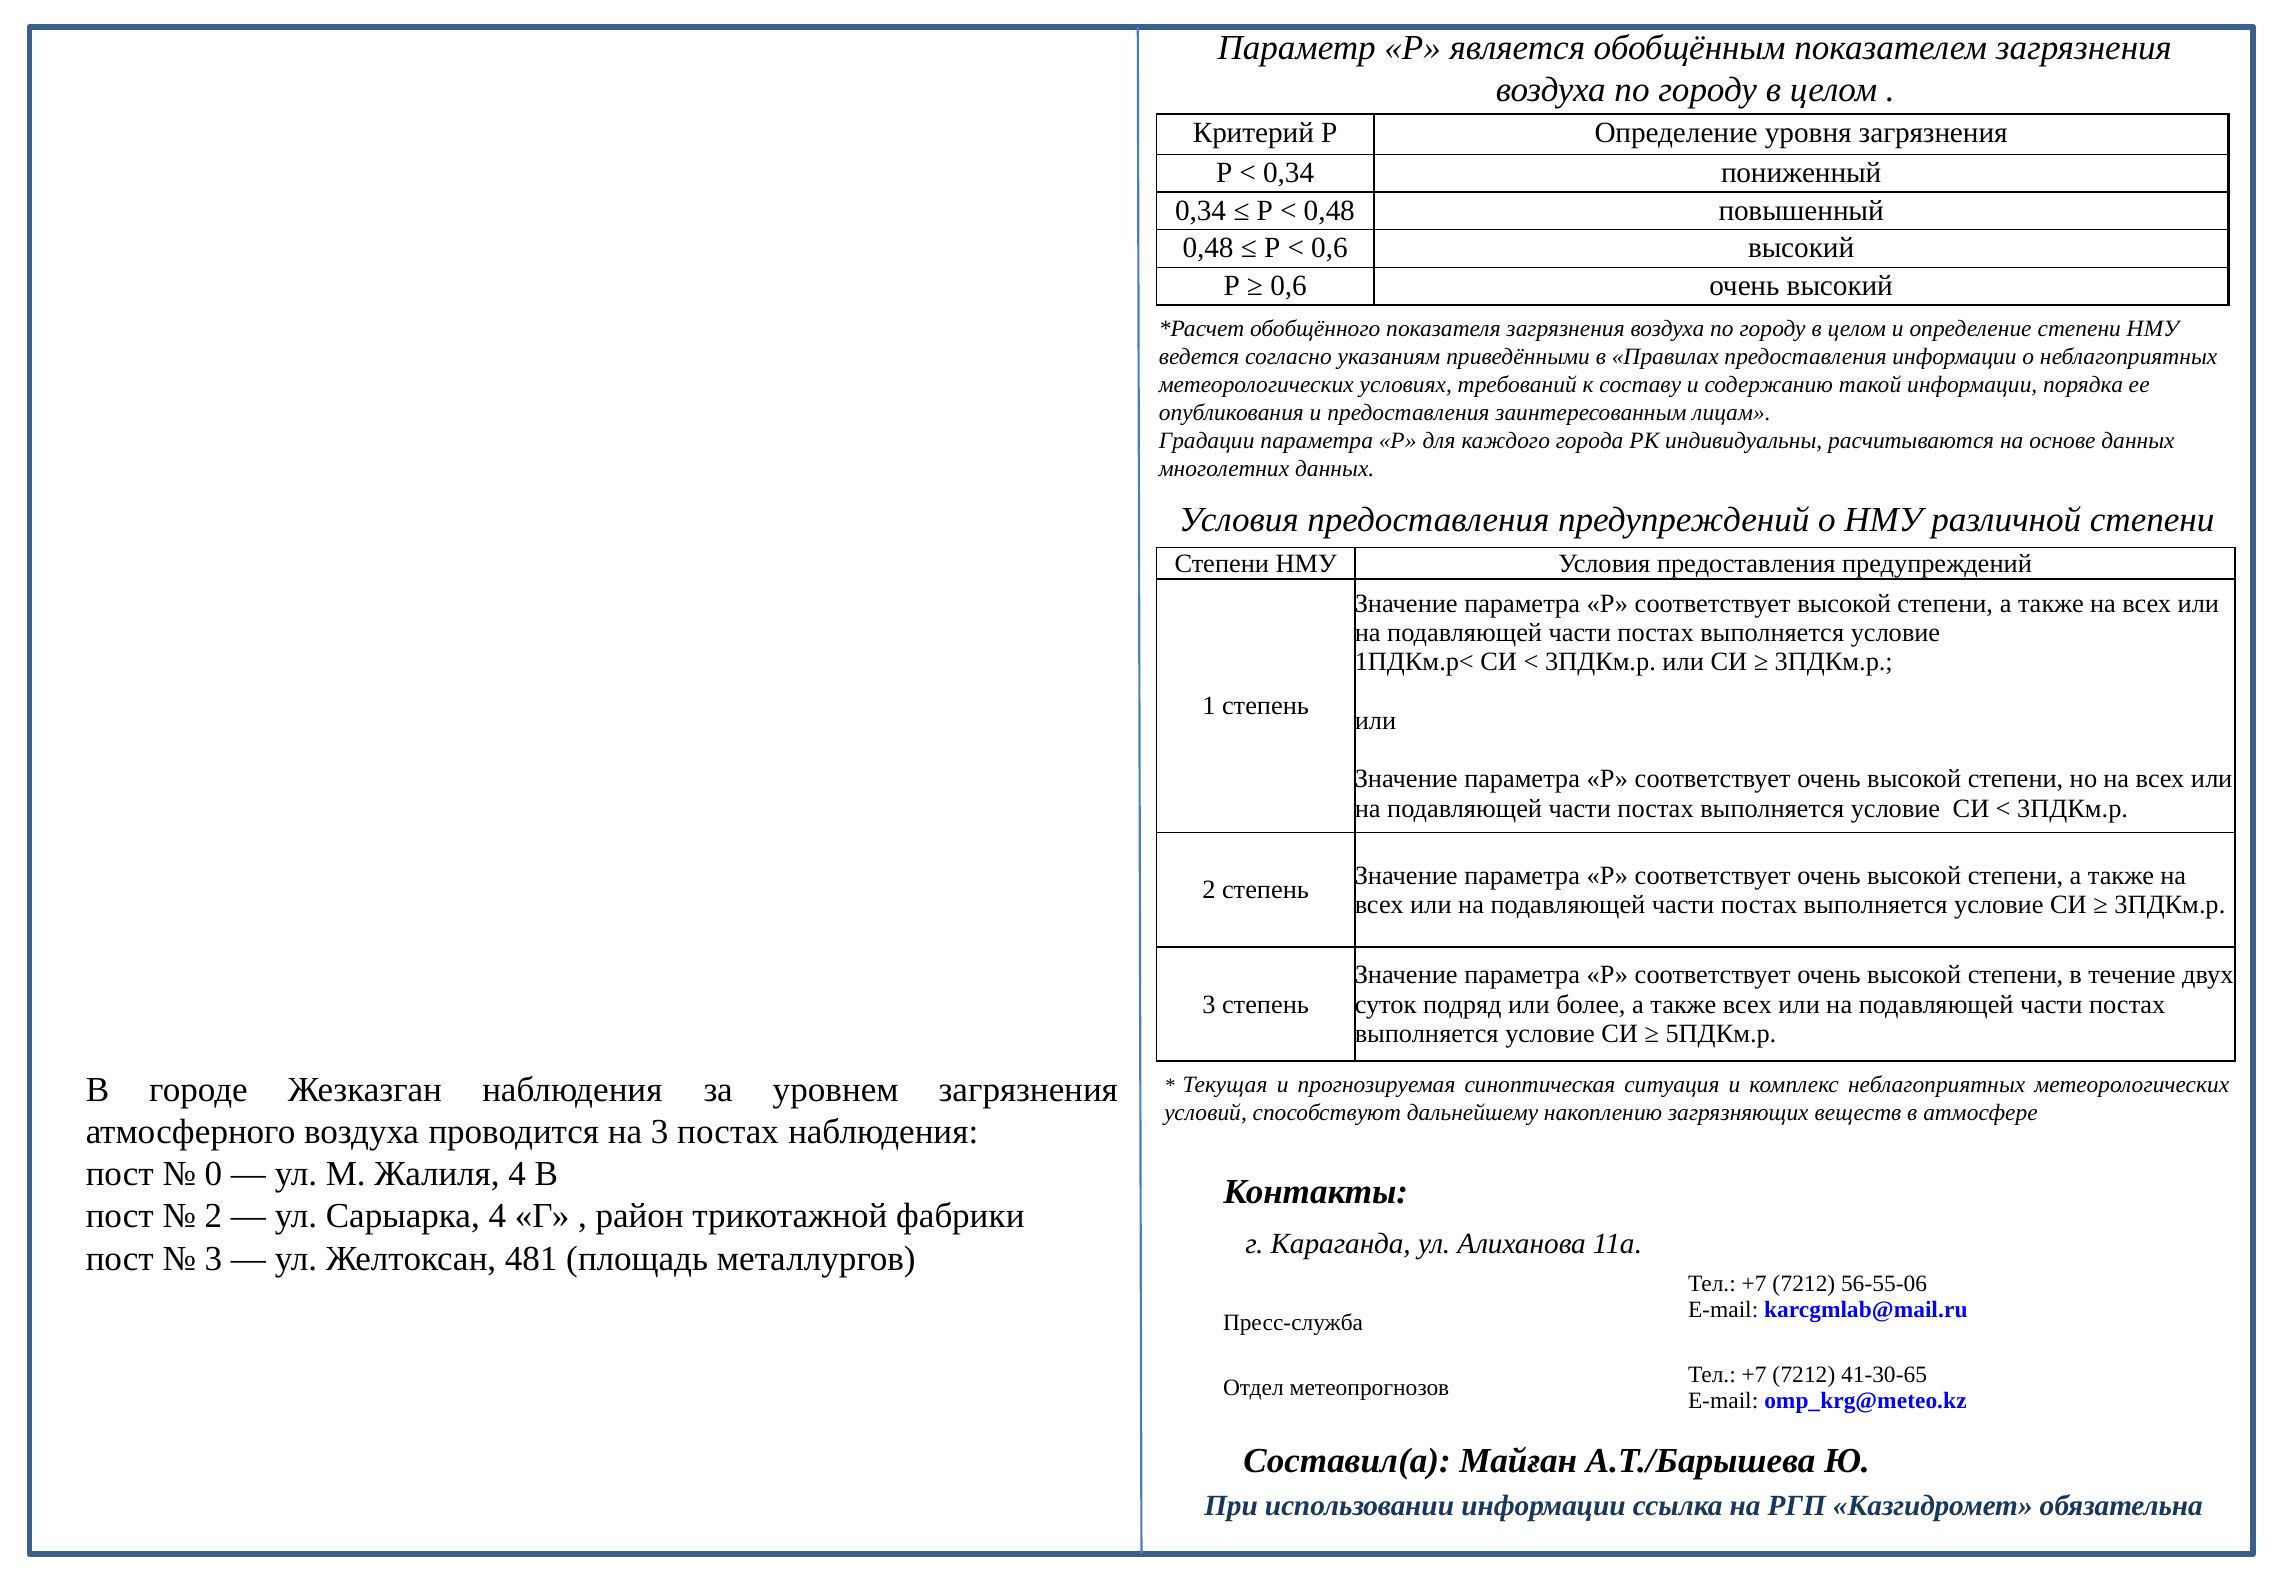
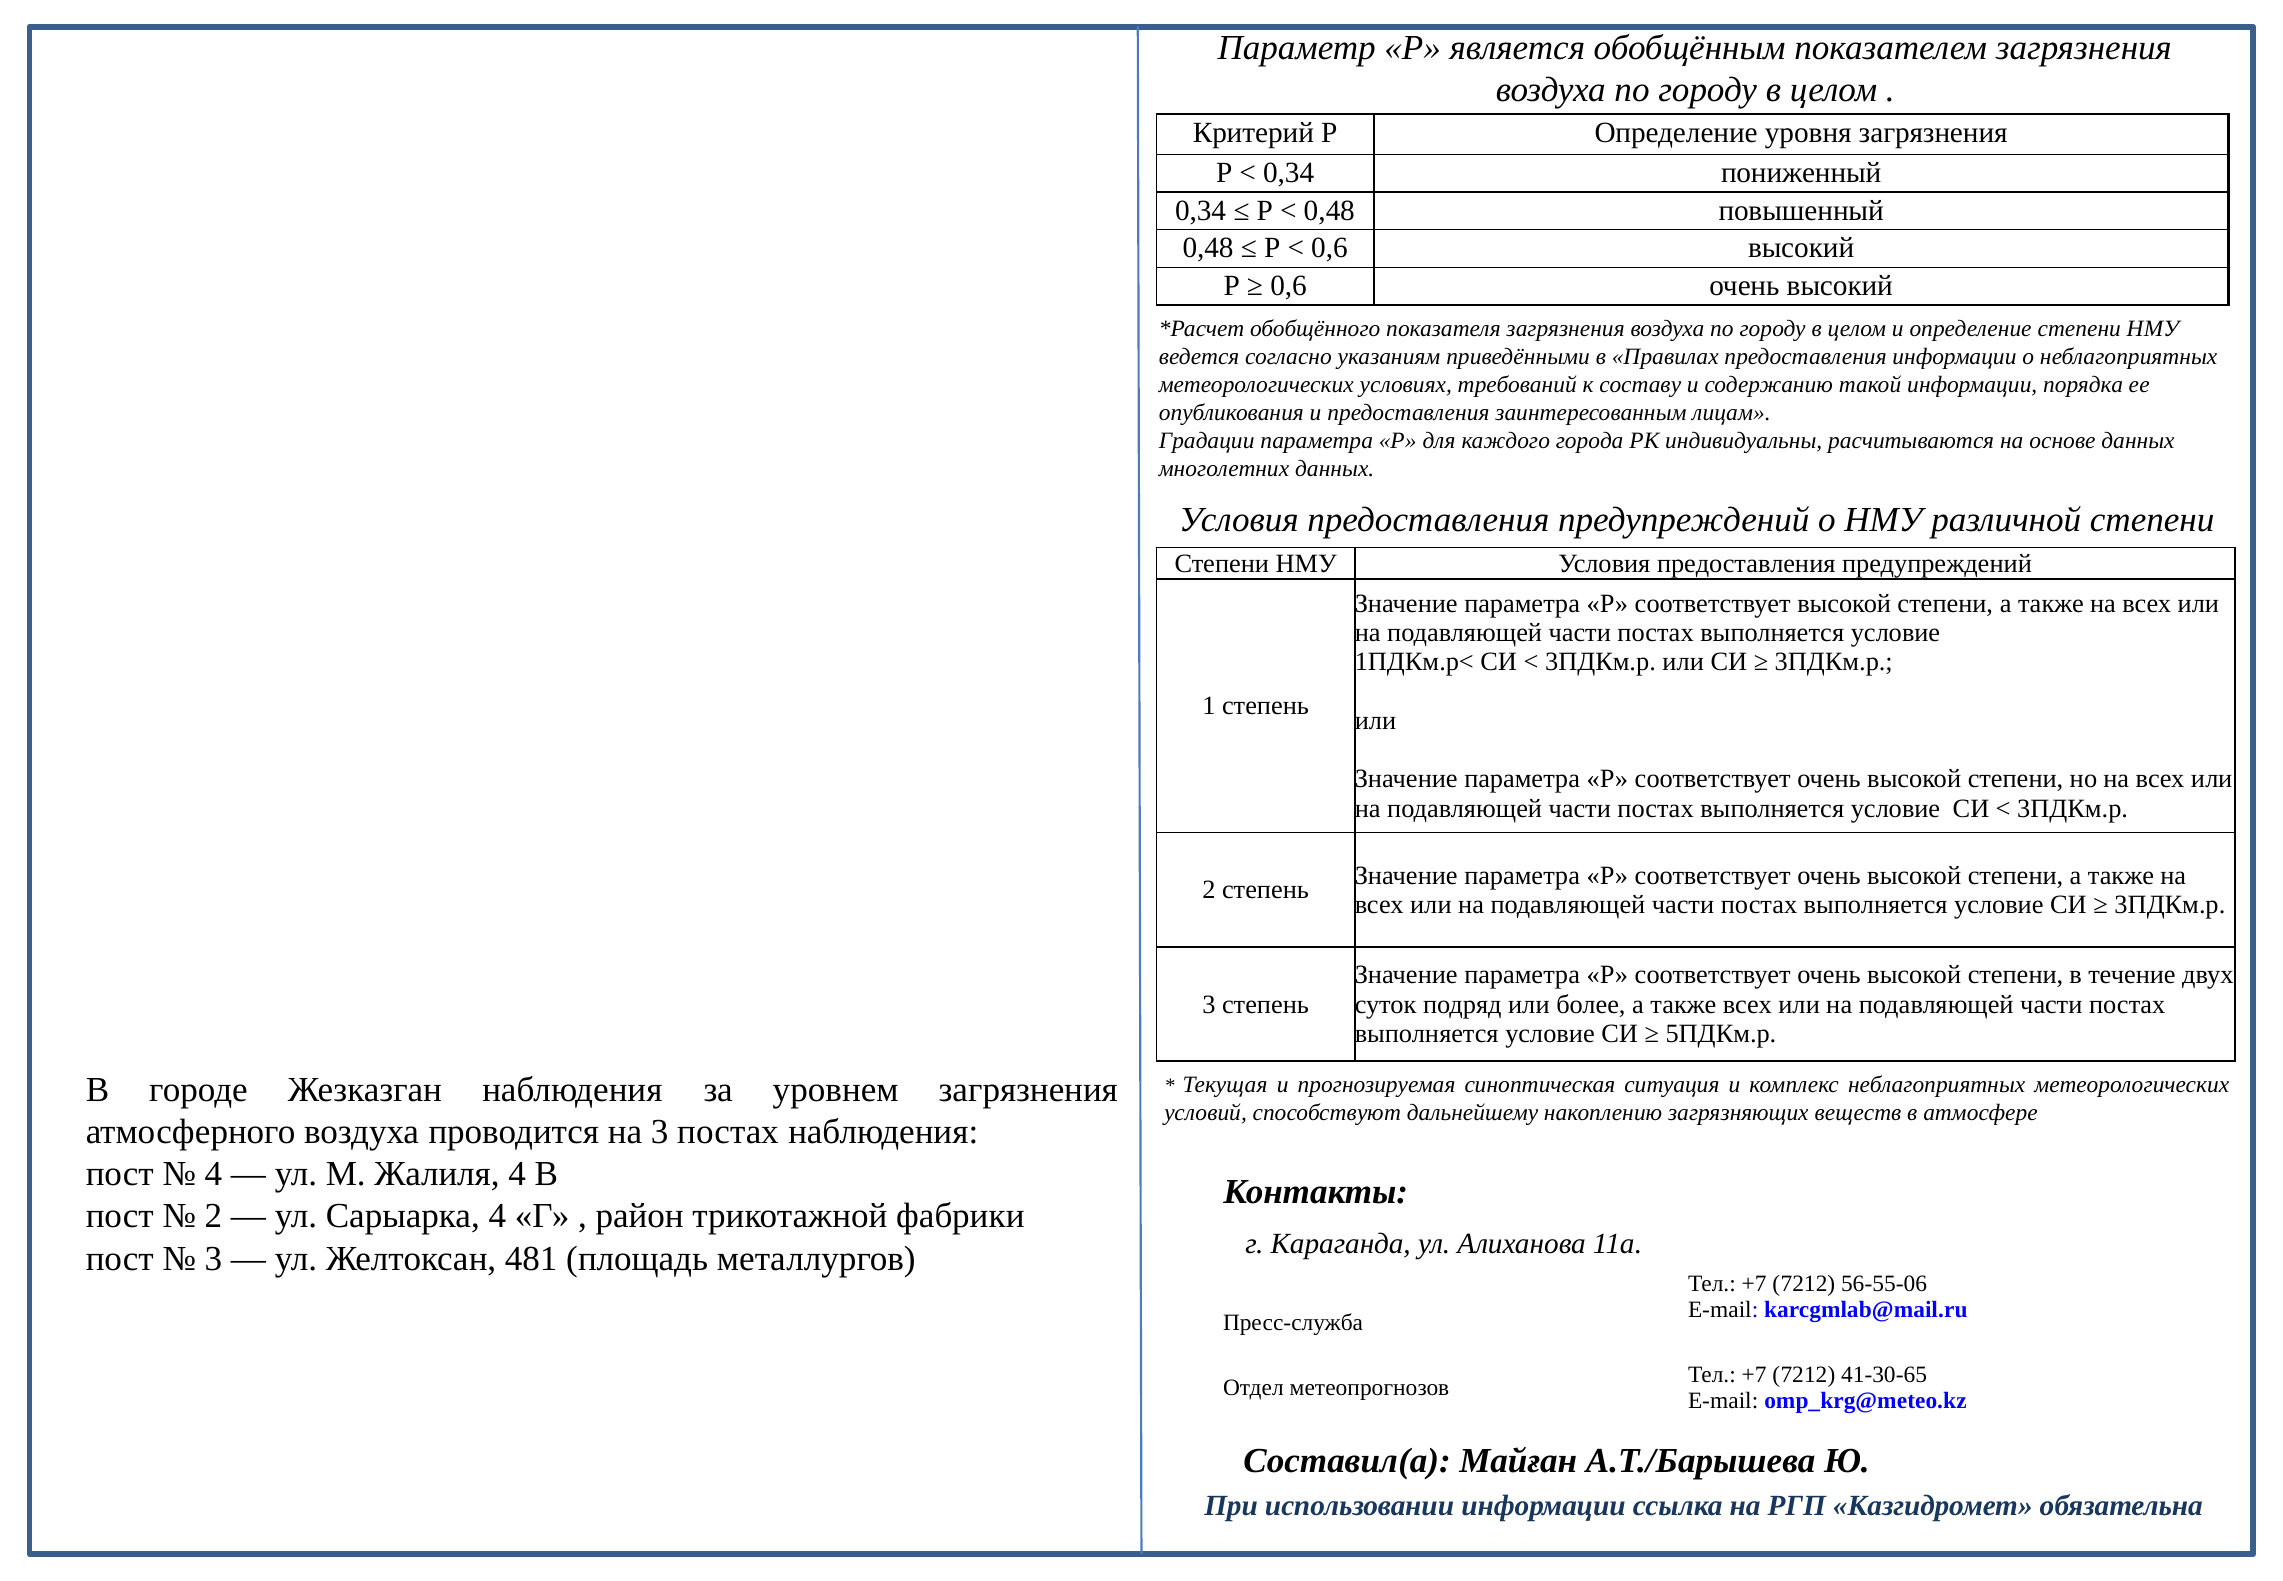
0 at (213, 1174): 0 -> 4
